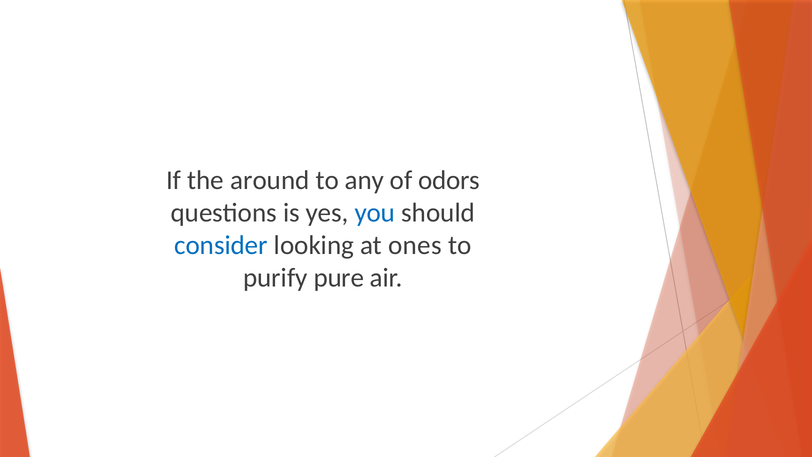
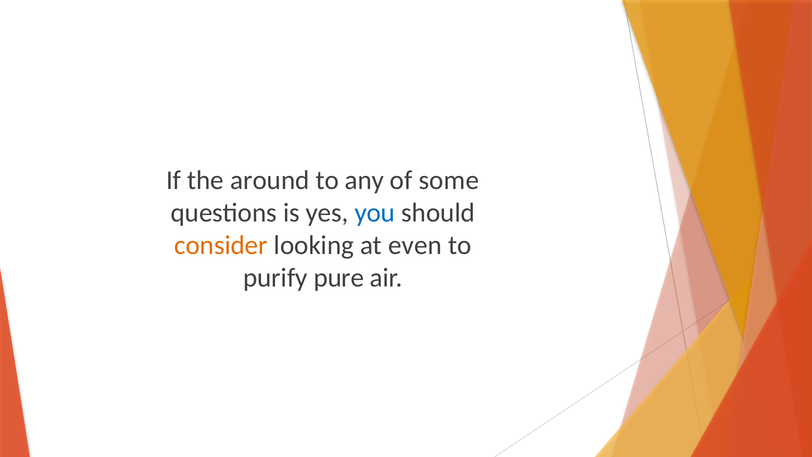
odors: odors -> some
consider colour: blue -> orange
ones: ones -> even
